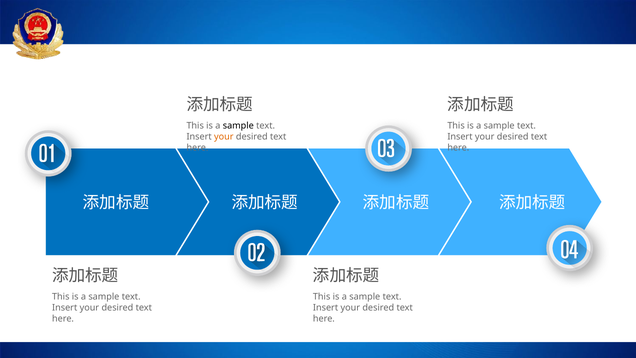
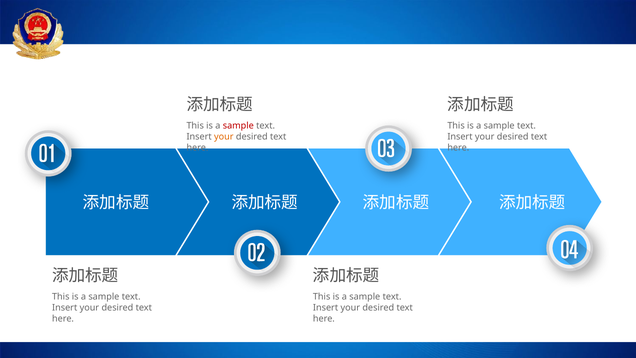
sample at (238, 126) colour: black -> red
